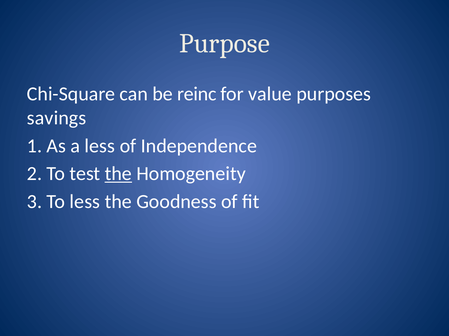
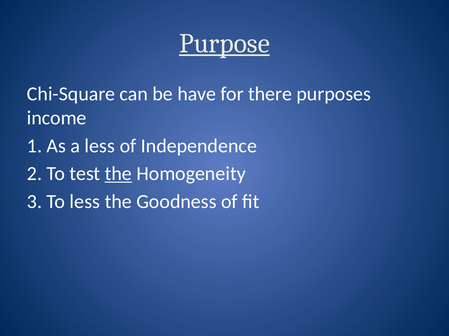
Purpose underline: none -> present
reinc: reinc -> have
value: value -> there
savings: savings -> income
